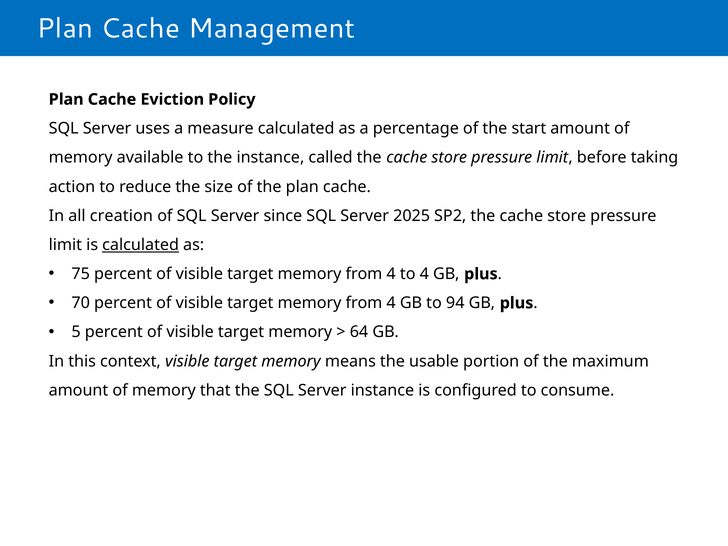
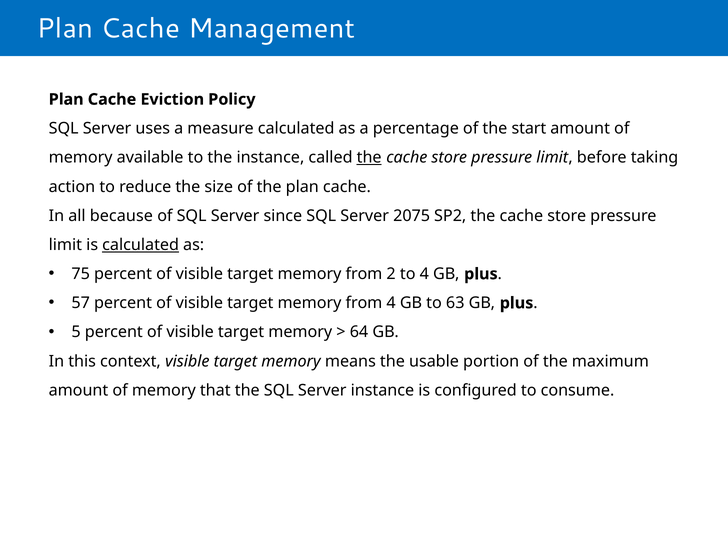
the at (369, 158) underline: none -> present
creation: creation -> because
2025: 2025 -> 2075
4 at (391, 274): 4 -> 2
70: 70 -> 57
94: 94 -> 63
